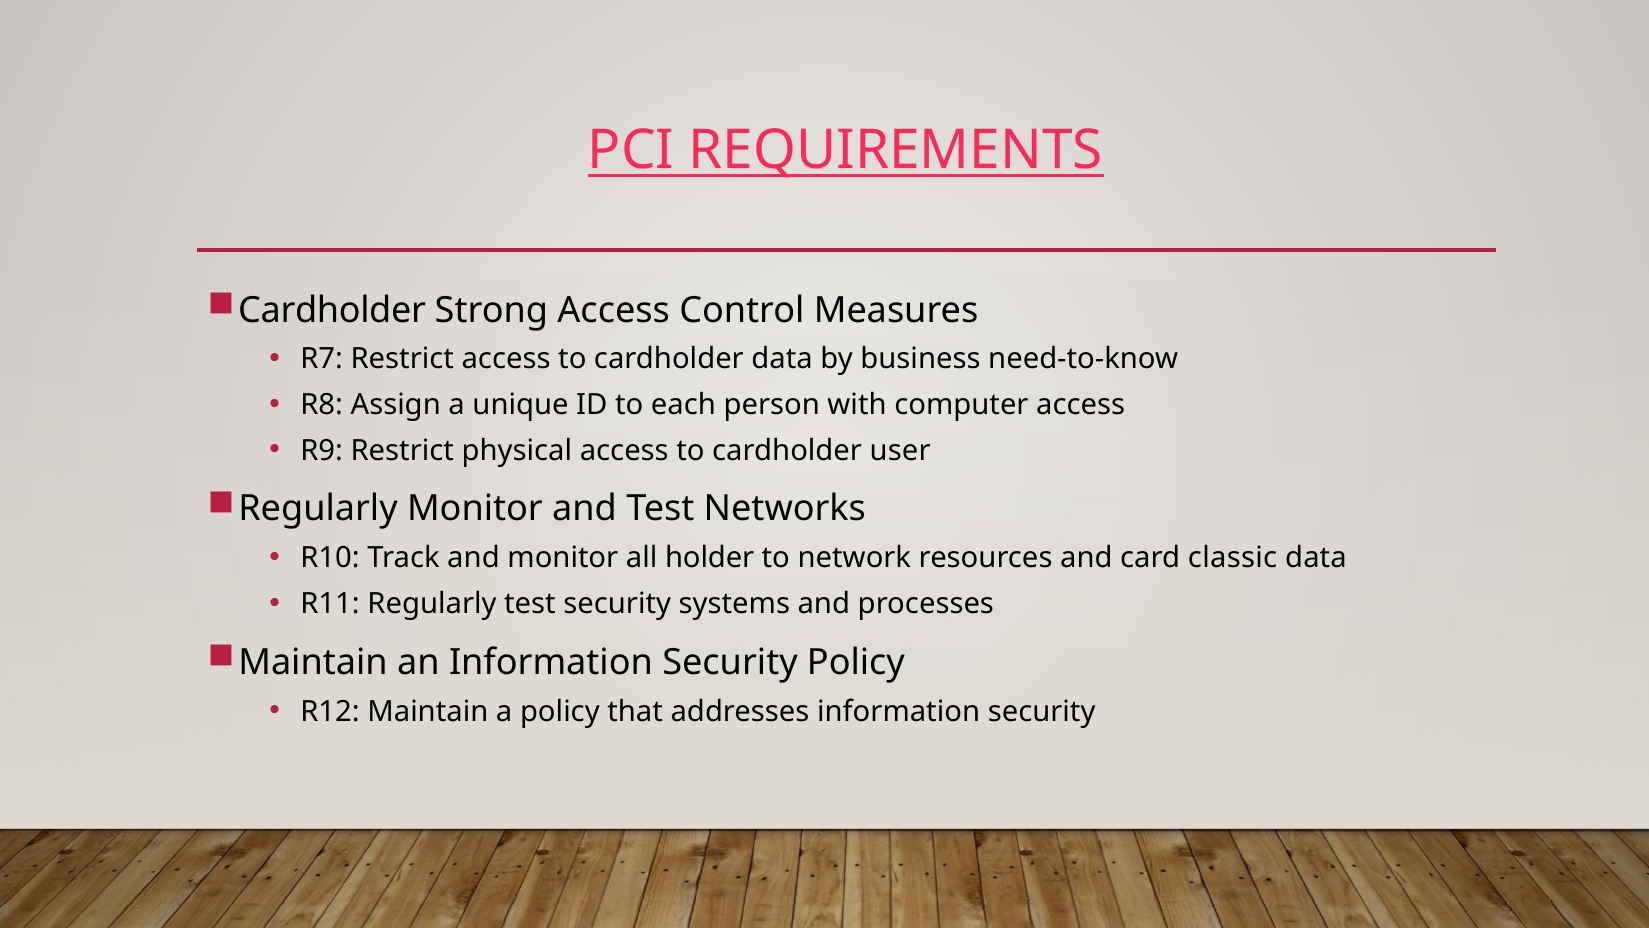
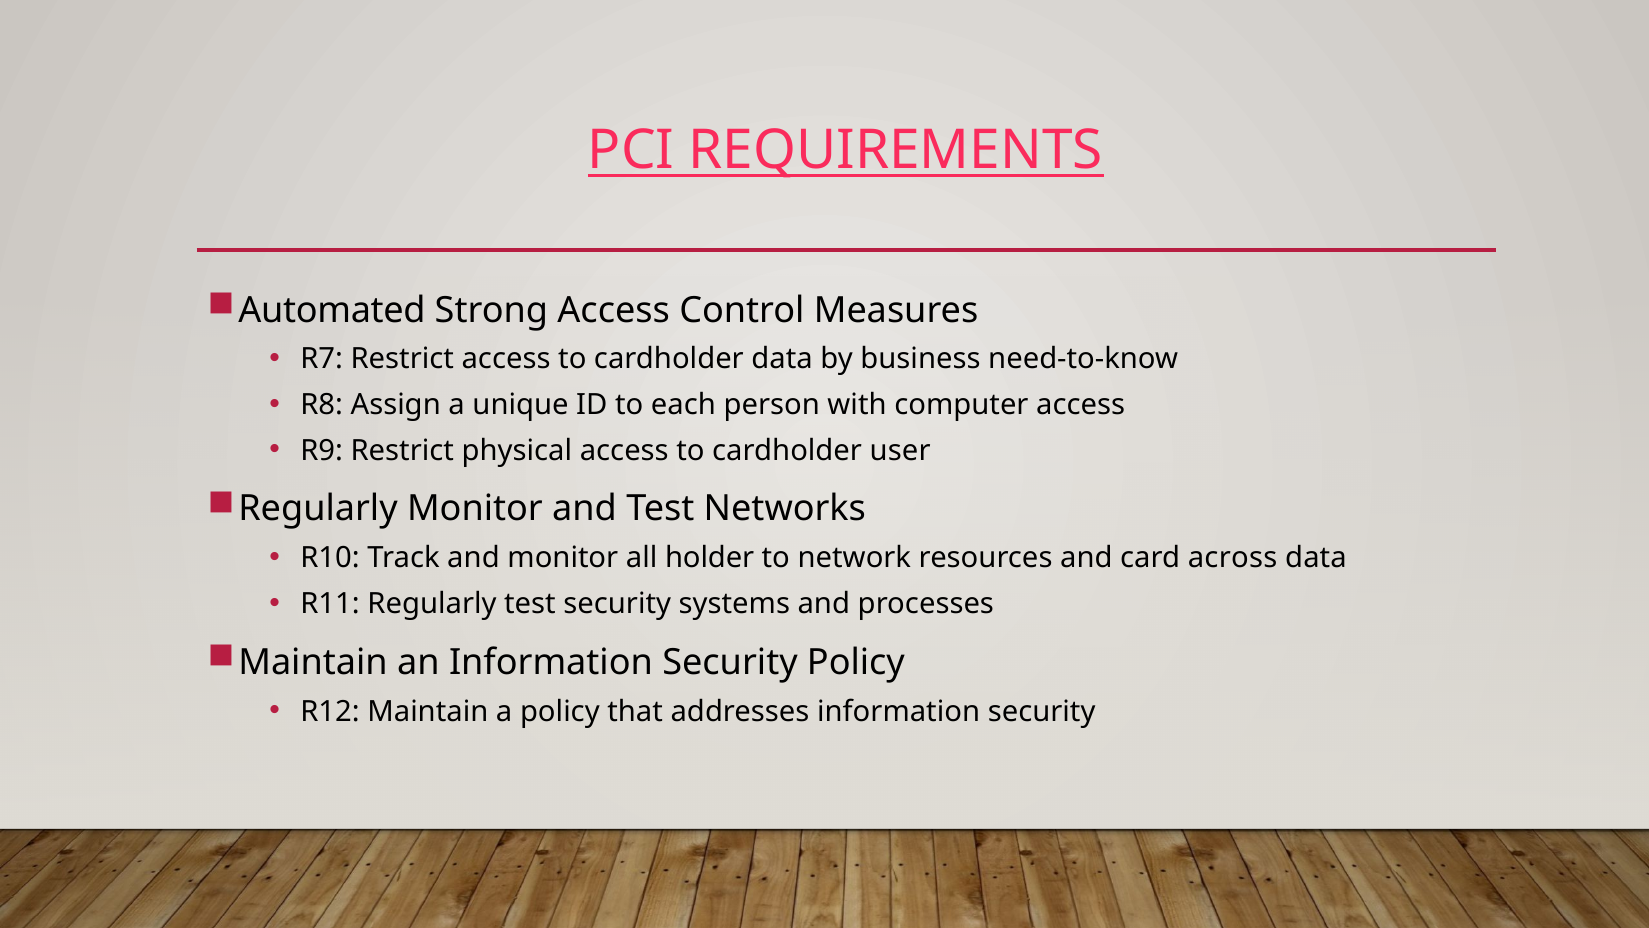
Cardholder at (332, 310): Cardholder -> Automated
classic: classic -> across
